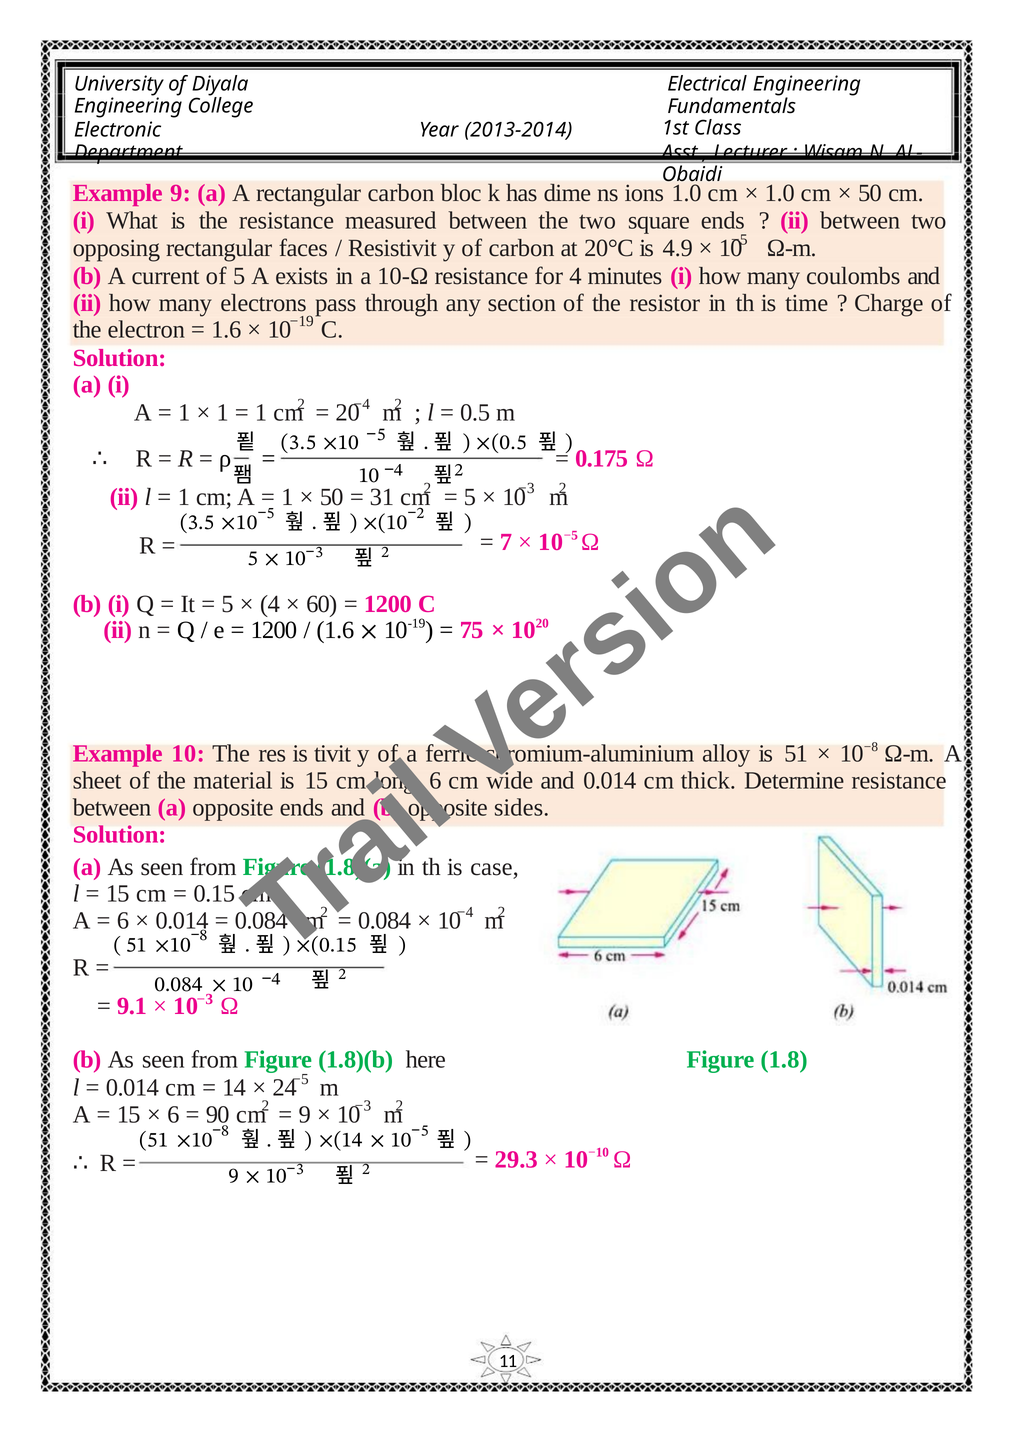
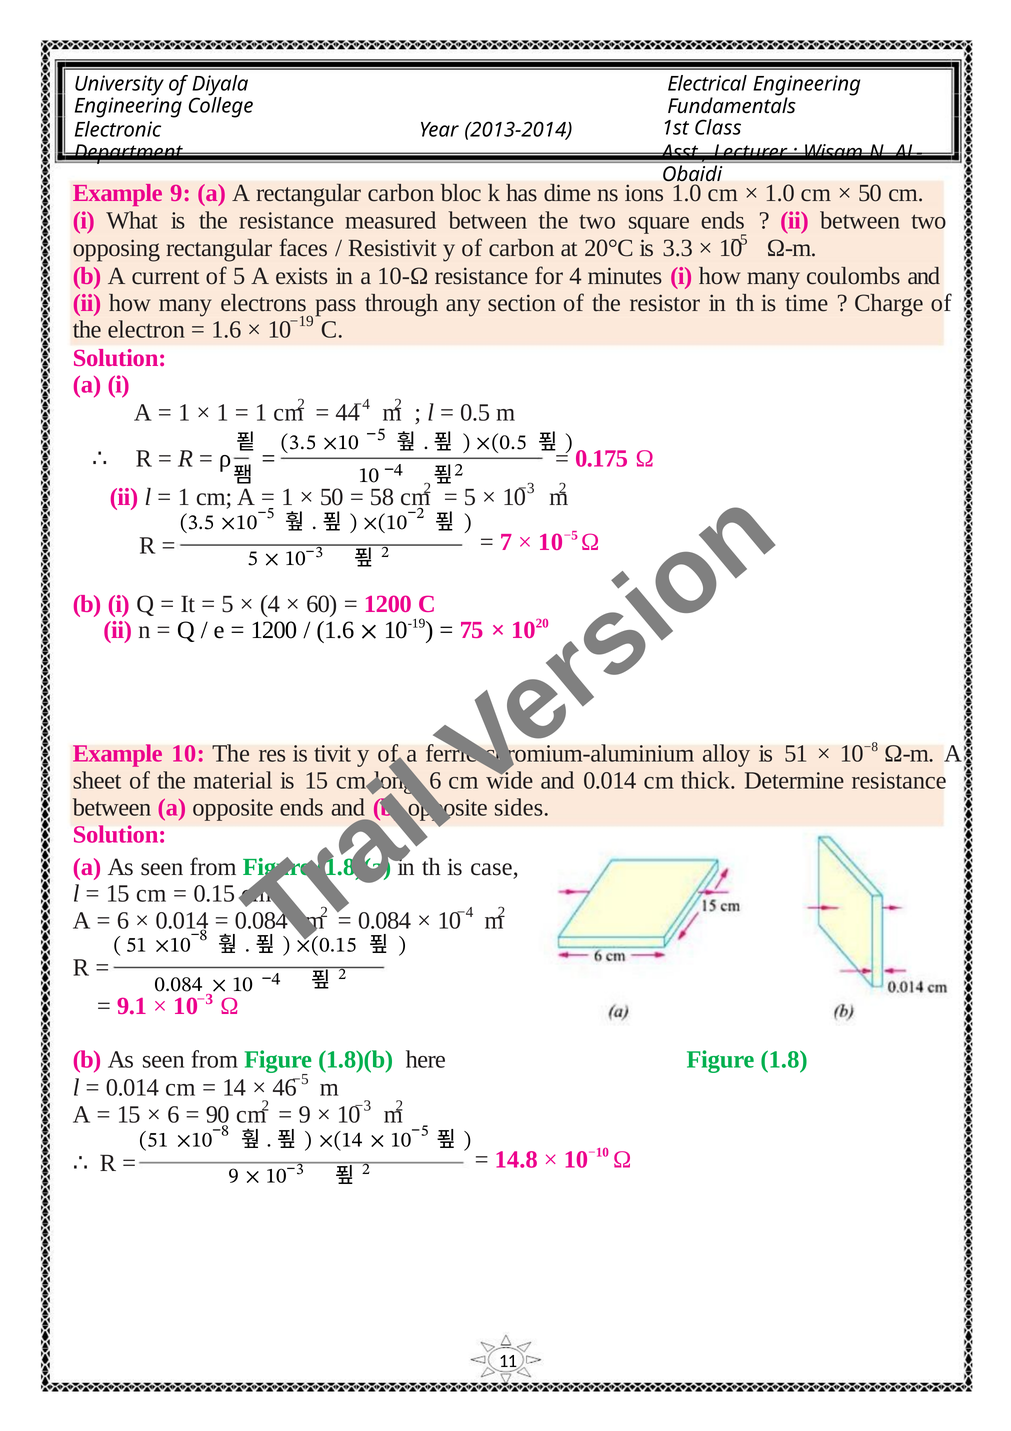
4.9: 4.9 -> 3.3
20: 20 -> 44
31: 31 -> 58
24: 24 -> 46
29.3: 29.3 -> 14.8
